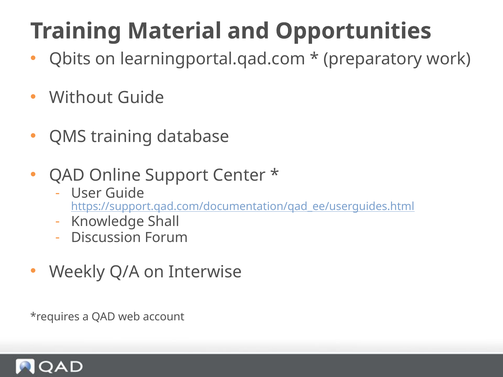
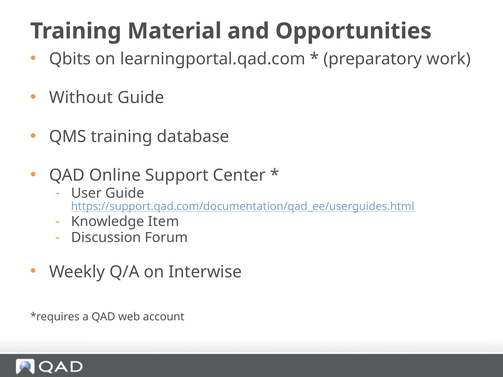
Shall: Shall -> Item
